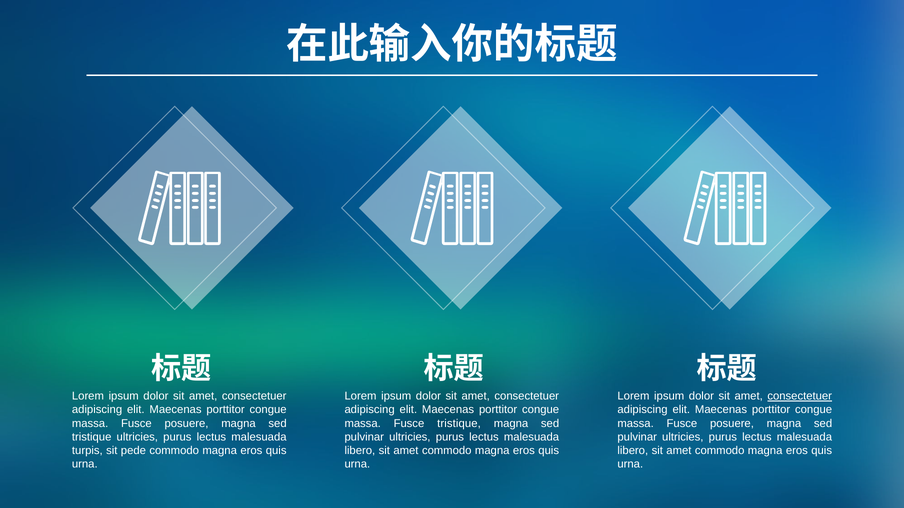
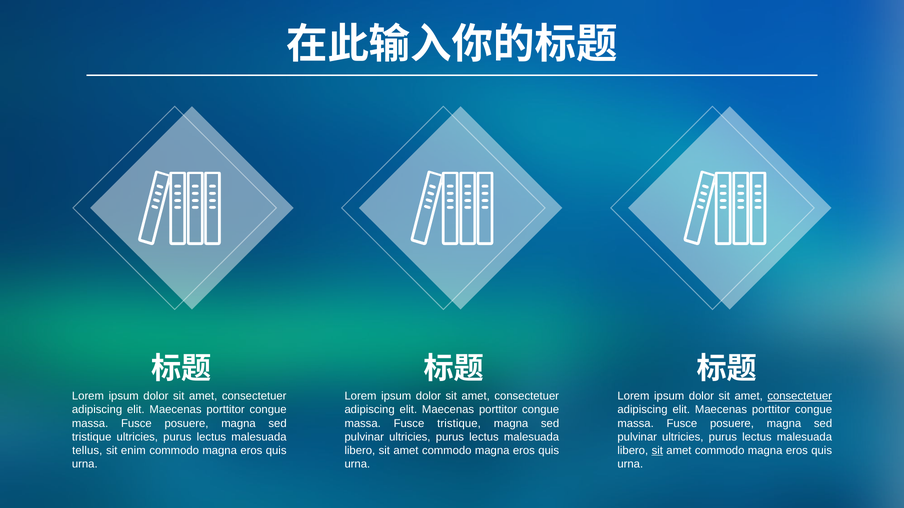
turpis: turpis -> tellus
pede: pede -> enim
sit at (657, 451) underline: none -> present
